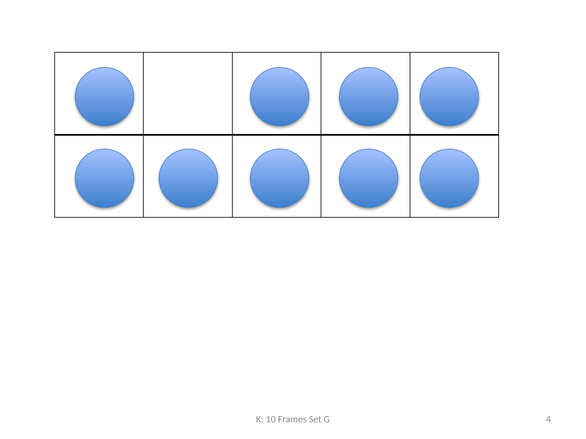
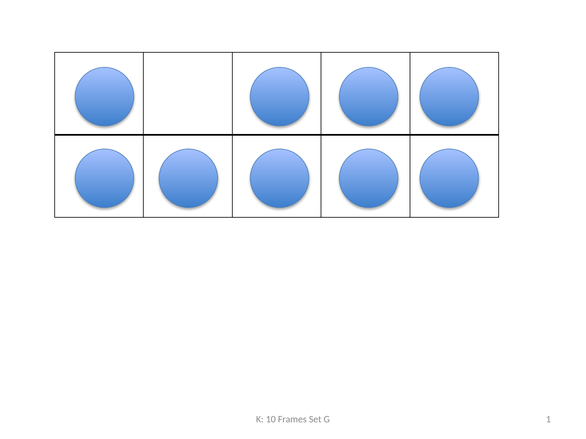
4: 4 -> 1
